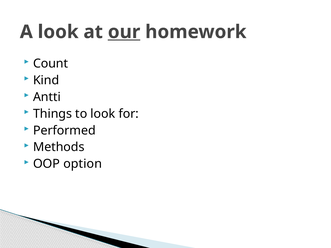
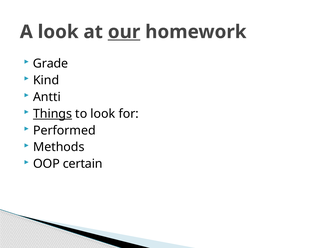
Count: Count -> Grade
Things underline: none -> present
option: option -> certain
